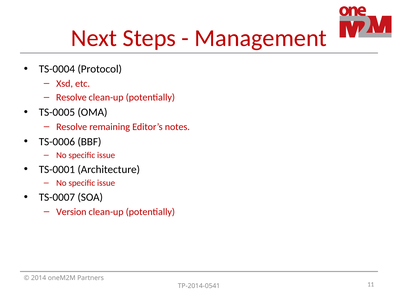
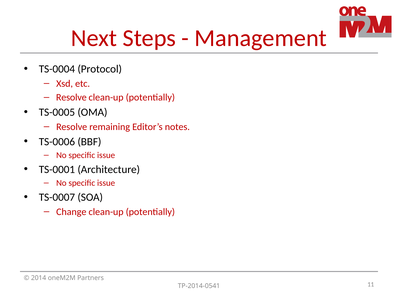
Version: Version -> Change
